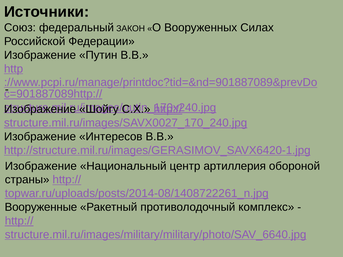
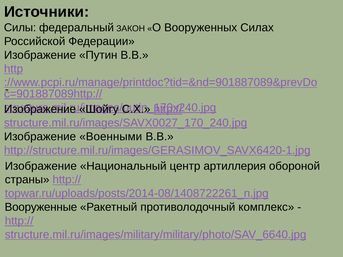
Союз: Союз -> Силы
Интересов: Интересов -> Военными
